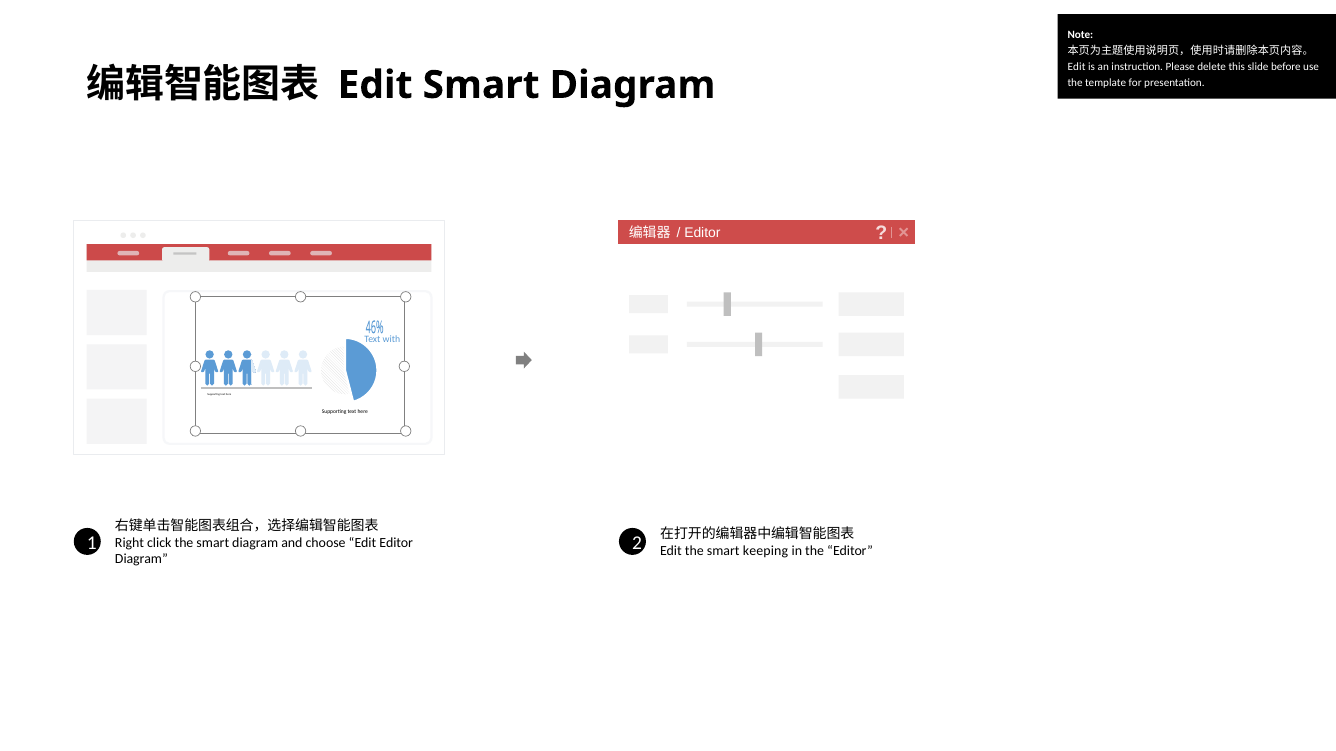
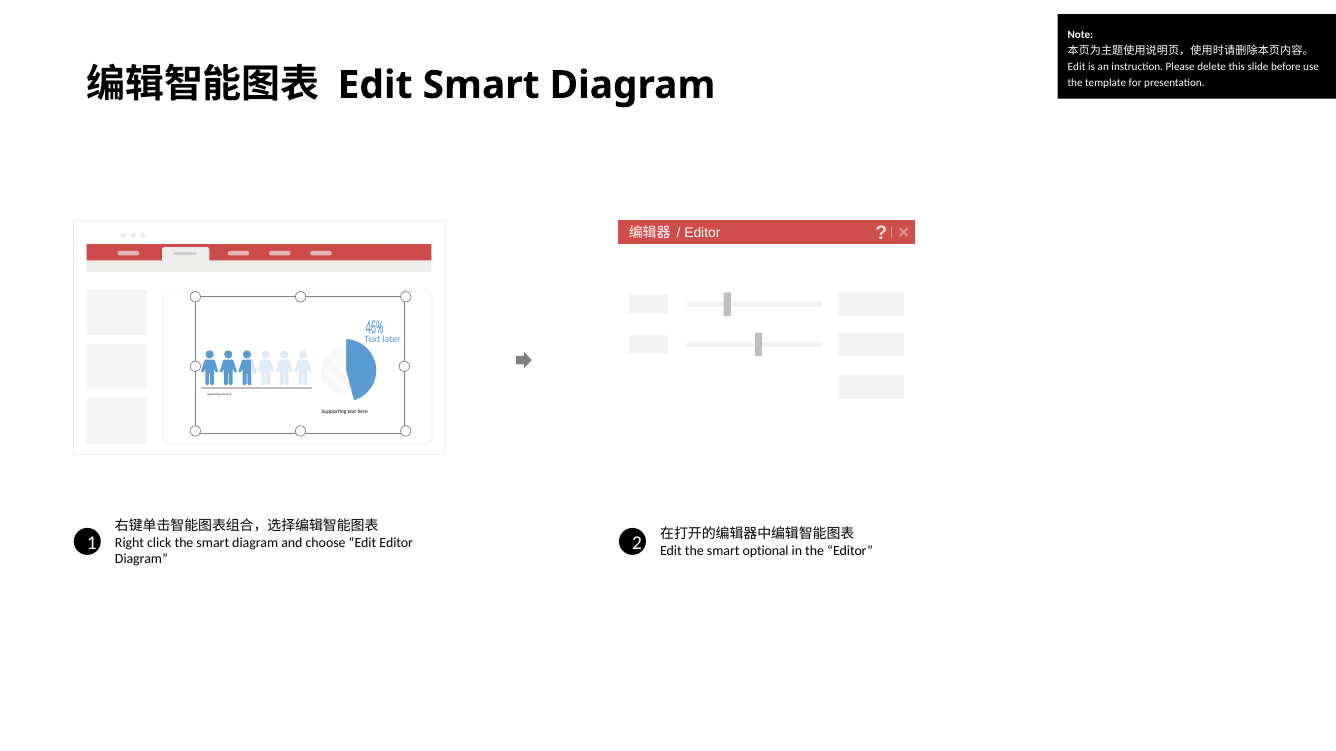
with: with -> later
keeping: keeping -> optional
